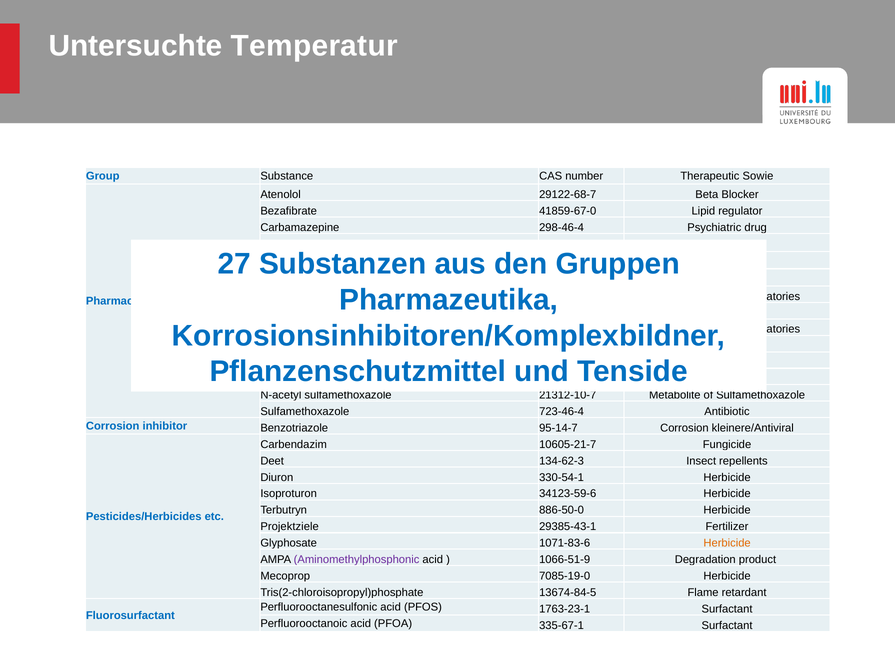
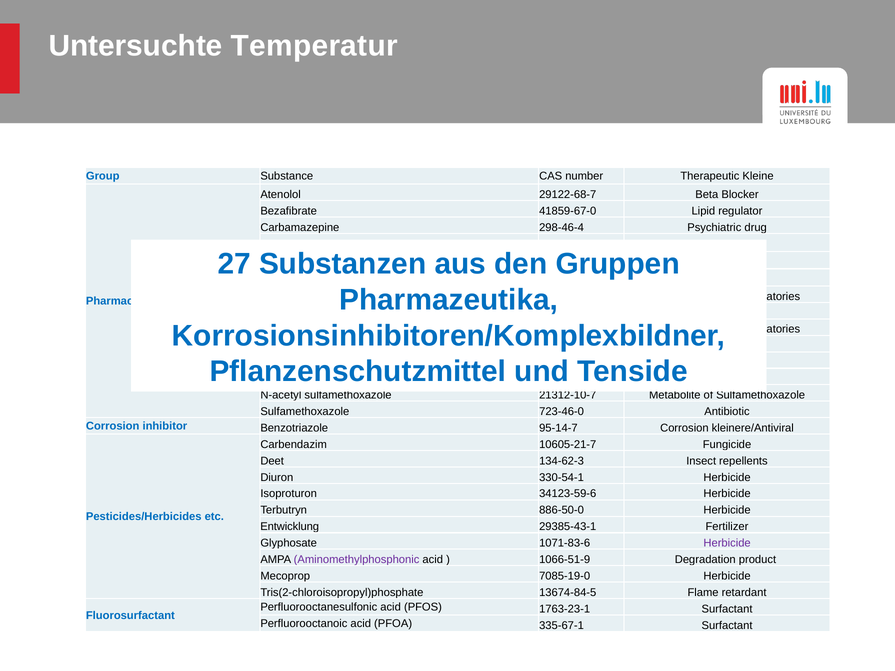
Sowie: Sowie -> Kleine
723-46-4: 723-46-4 -> 723-46-0
Projektziele: Projektziele -> Entwicklung
Herbicide at (727, 543) colour: orange -> purple
